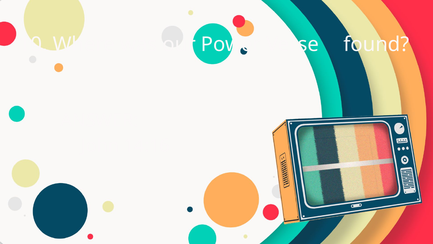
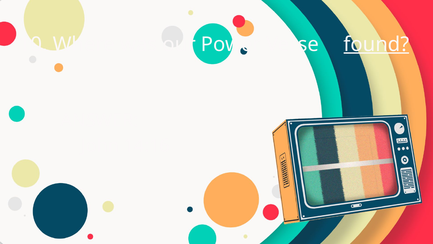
found underline: none -> present
